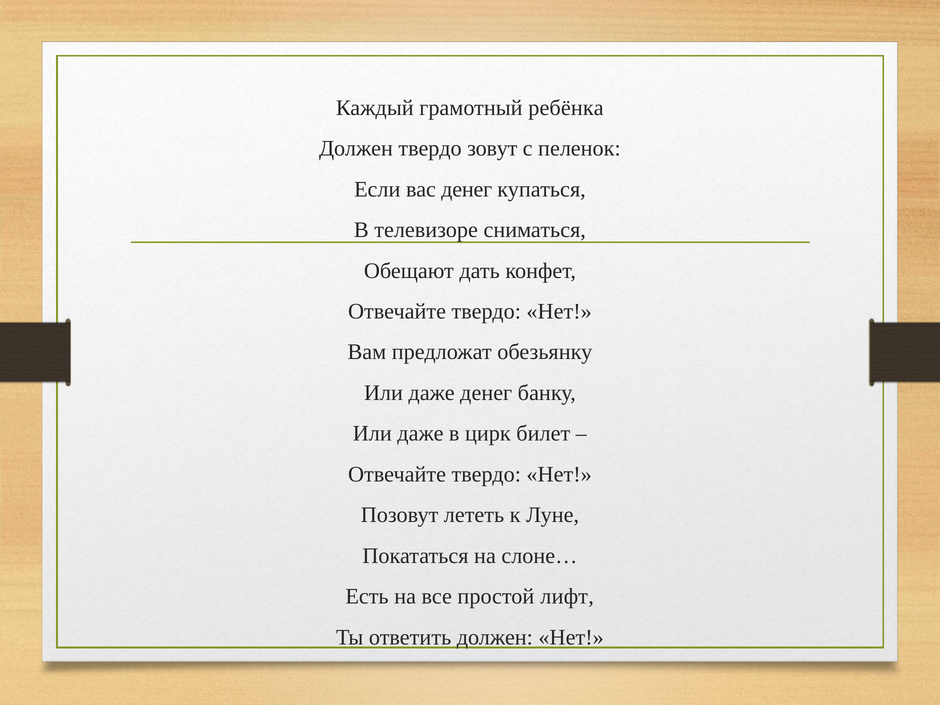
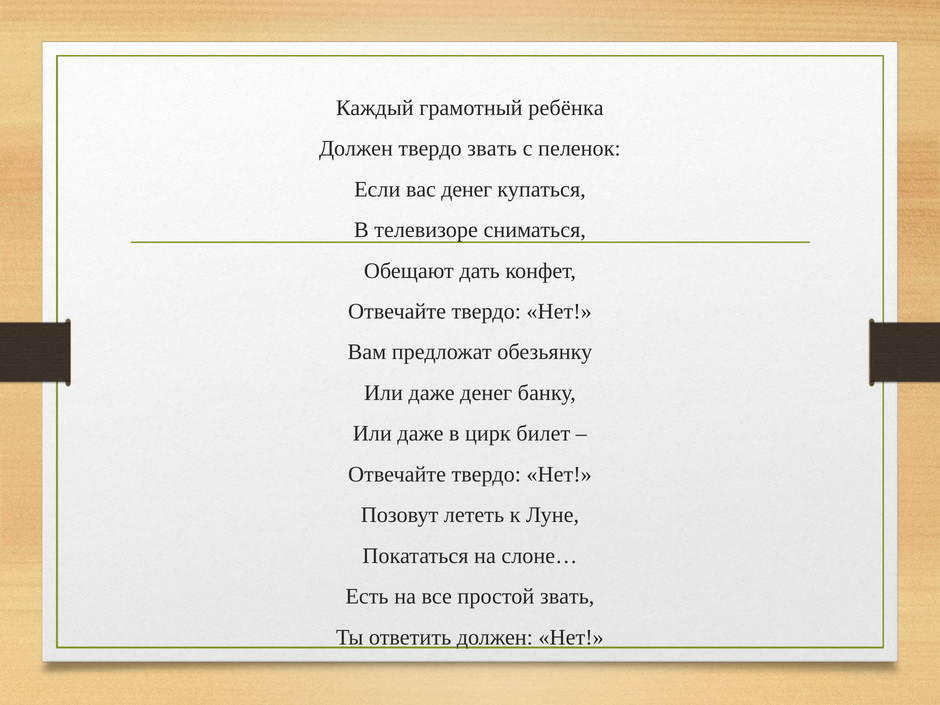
твердо зовут: зовут -> звать
простой лифт: лифт -> звать
